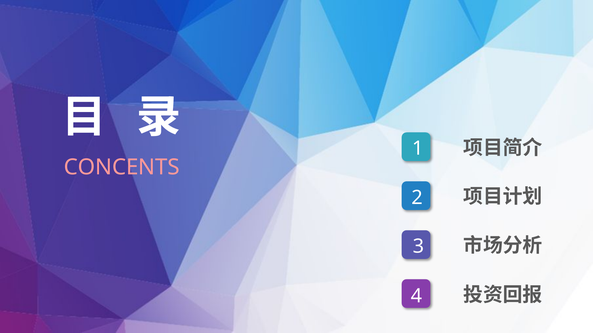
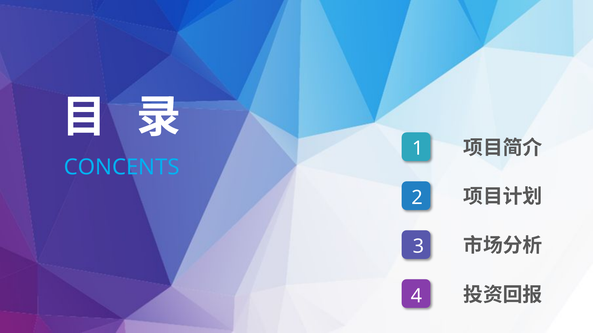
CONCENTS colour: pink -> light blue
